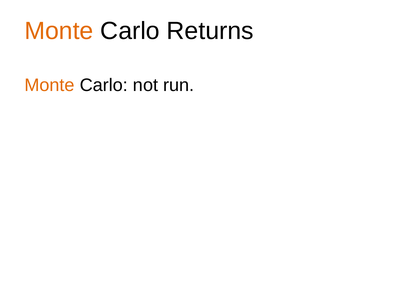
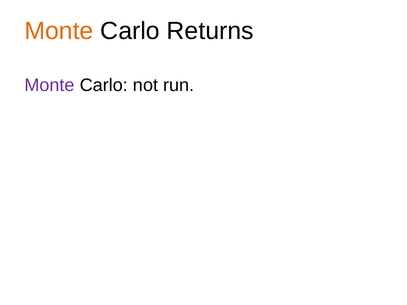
Monte at (49, 85) colour: orange -> purple
